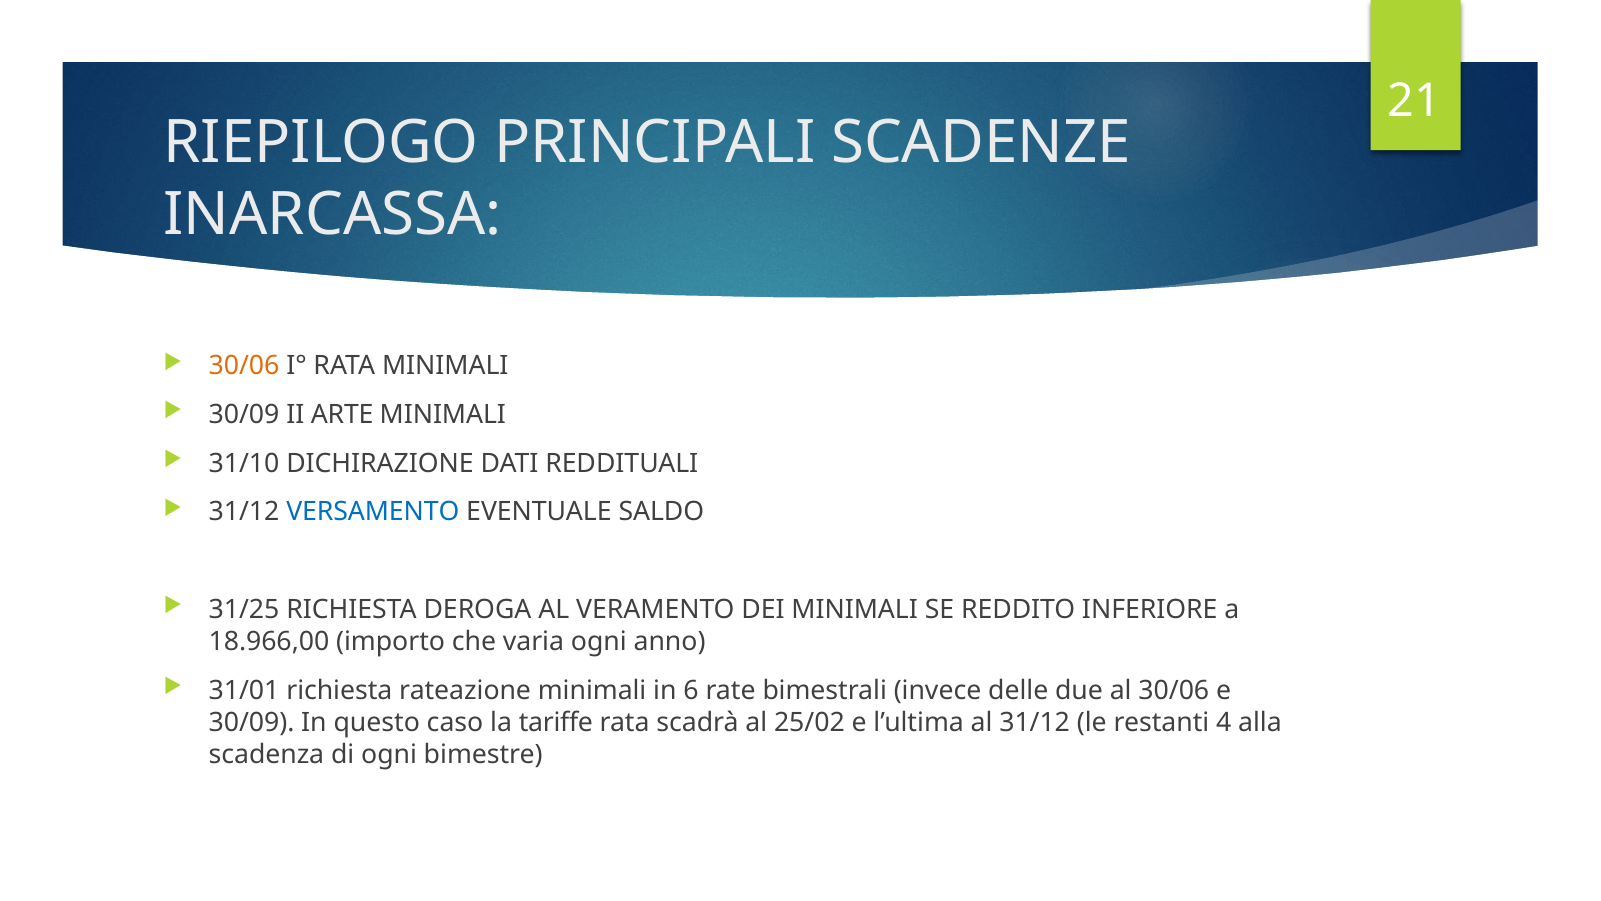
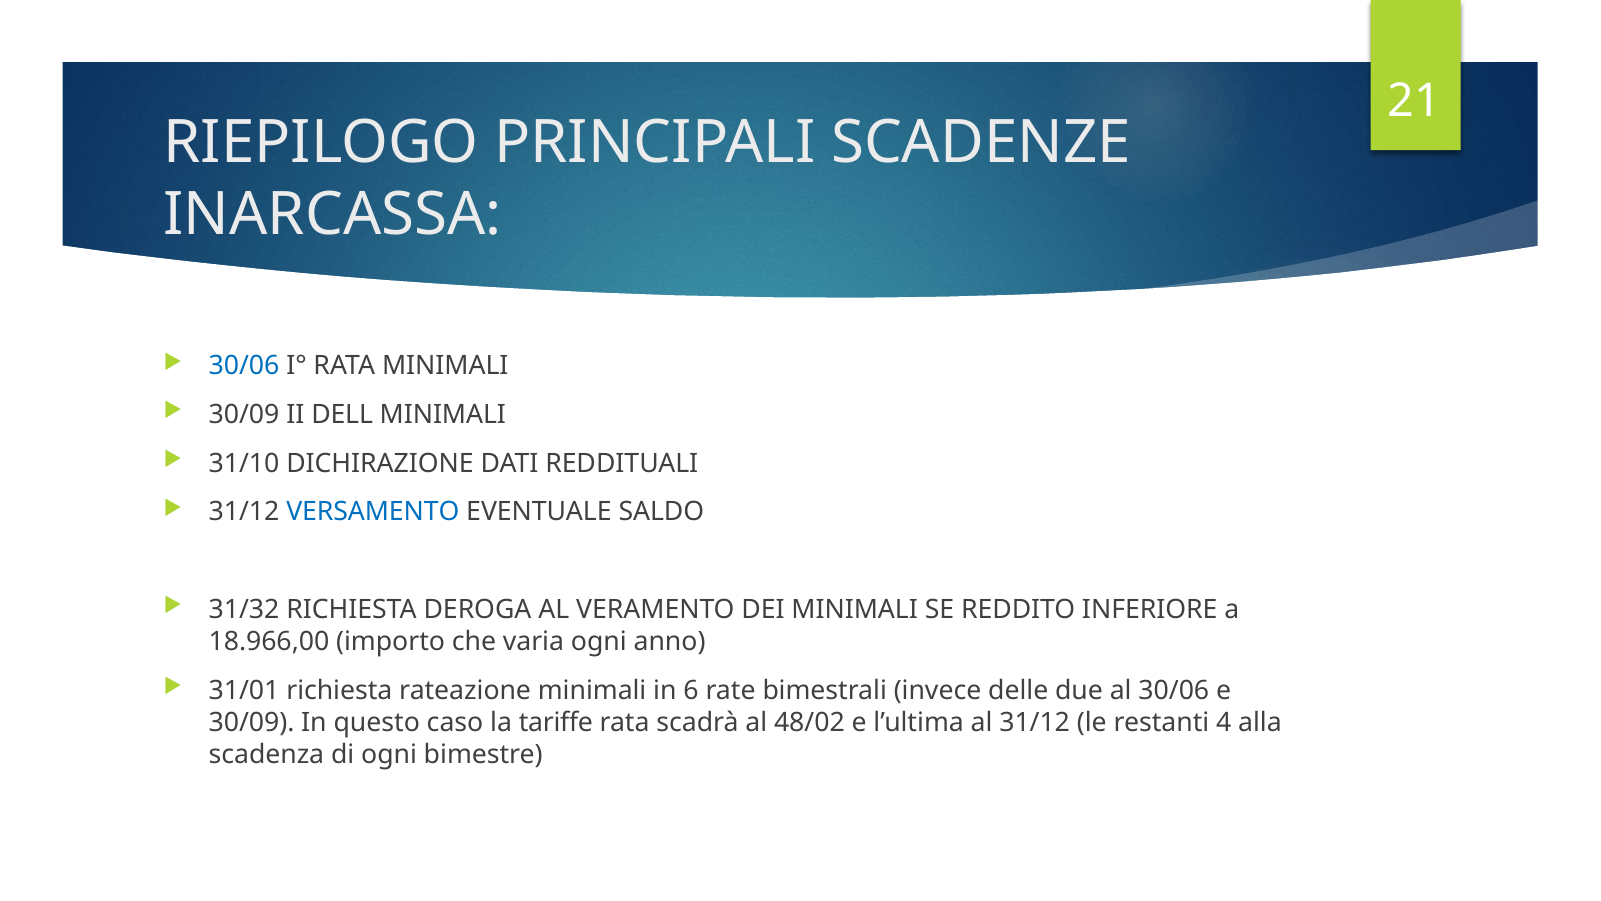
30/06 at (244, 366) colour: orange -> blue
ARTE: ARTE -> DELL
31/25: 31/25 -> 31/32
25/02: 25/02 -> 48/02
